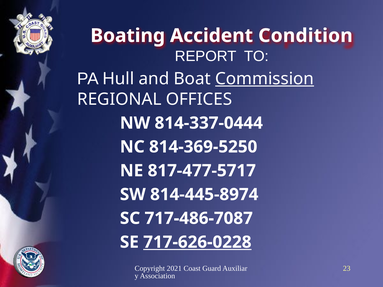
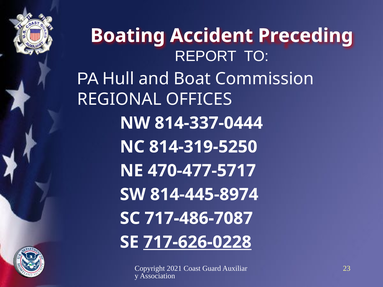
Condition: Condition -> Preceding
Commission underline: present -> none
814-369-5250: 814-369-5250 -> 814-319-5250
817-477-5717: 817-477-5717 -> 470-477-5717
